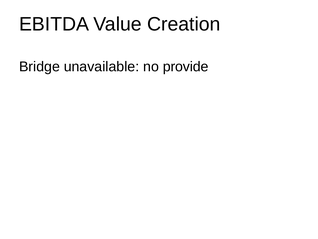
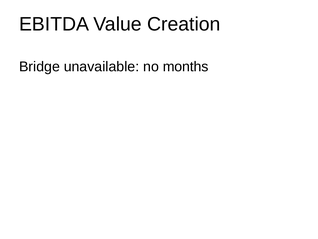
provide: provide -> months
